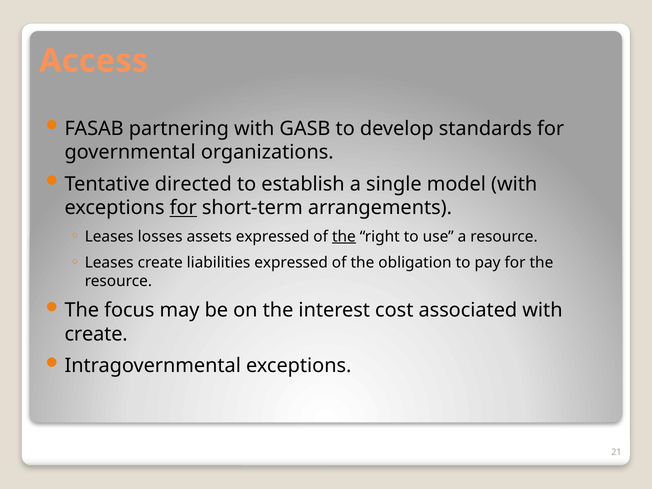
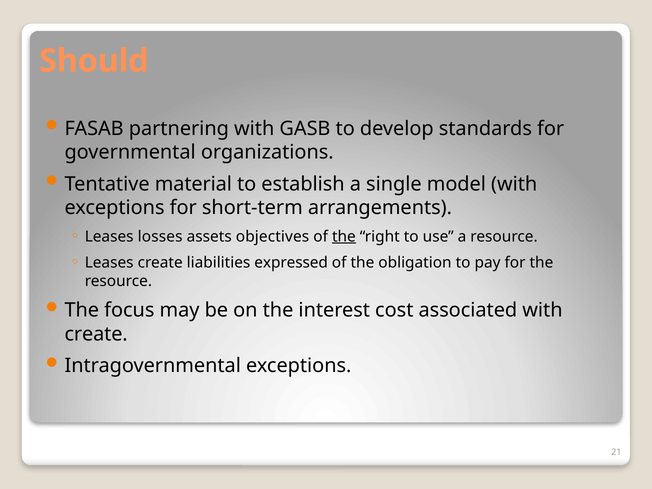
Access: Access -> Should
directed: directed -> material
for at (183, 208) underline: present -> none
assets expressed: expressed -> objectives
